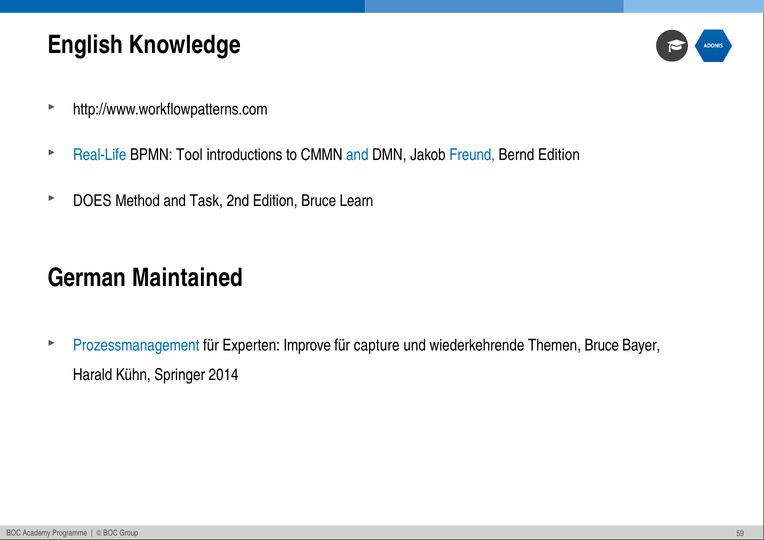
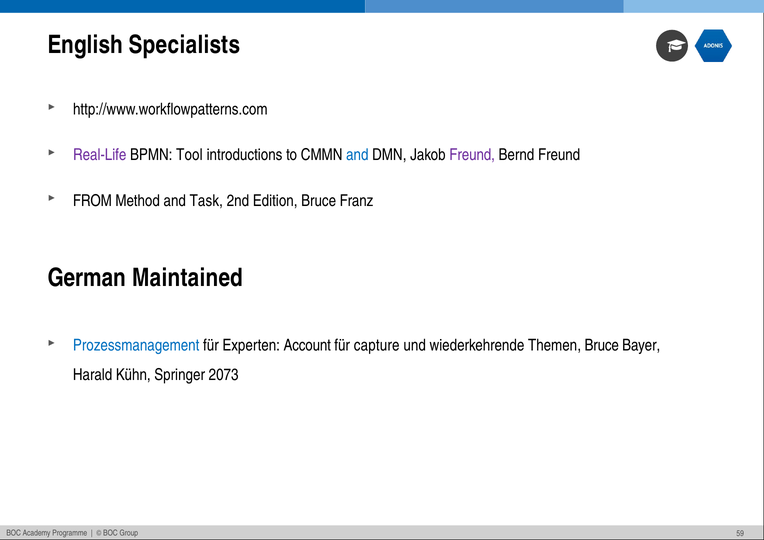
Knowledge: Knowledge -> Specialists
Real-Life colour: blue -> purple
Freund at (472, 155) colour: blue -> purple
Bernd Edition: Edition -> Freund
DOES: DOES -> FROM
Learn: Learn -> Franz
Improve: Improve -> Account
2014: 2014 -> 2073
